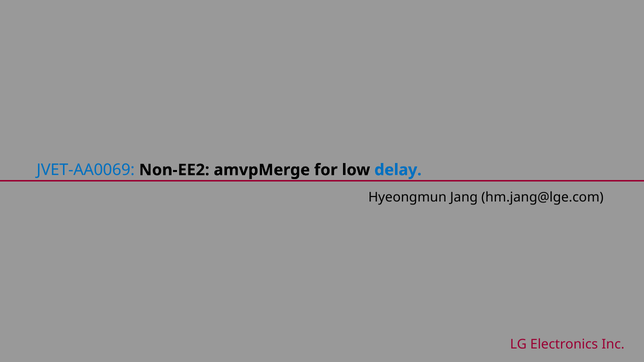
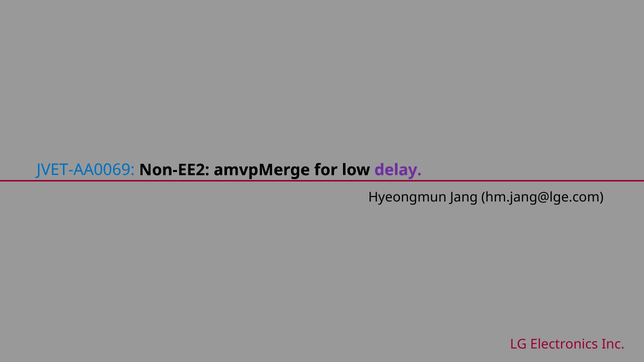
delay colour: blue -> purple
